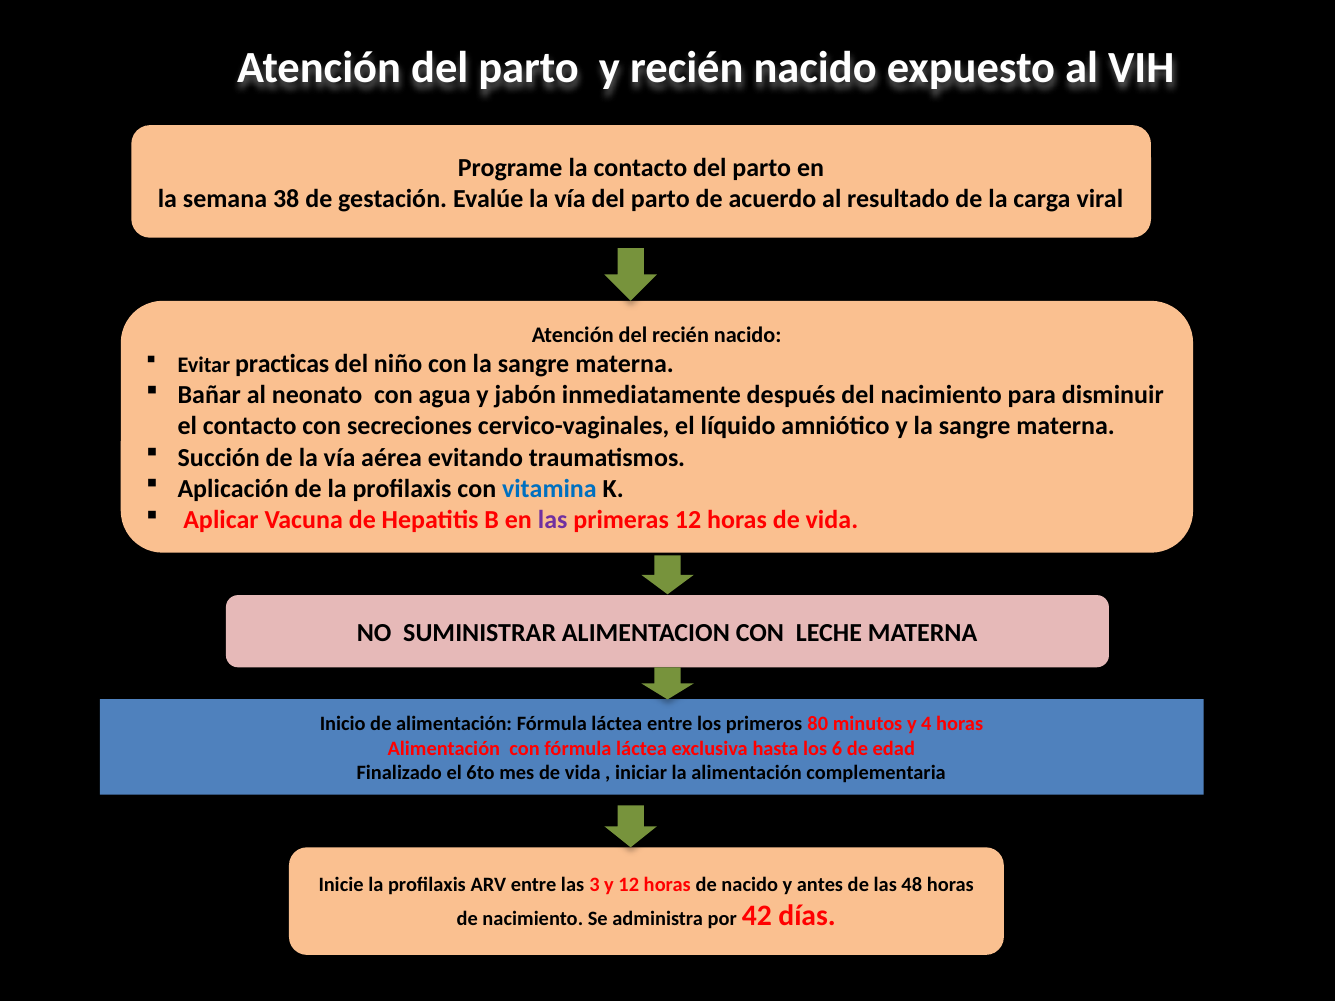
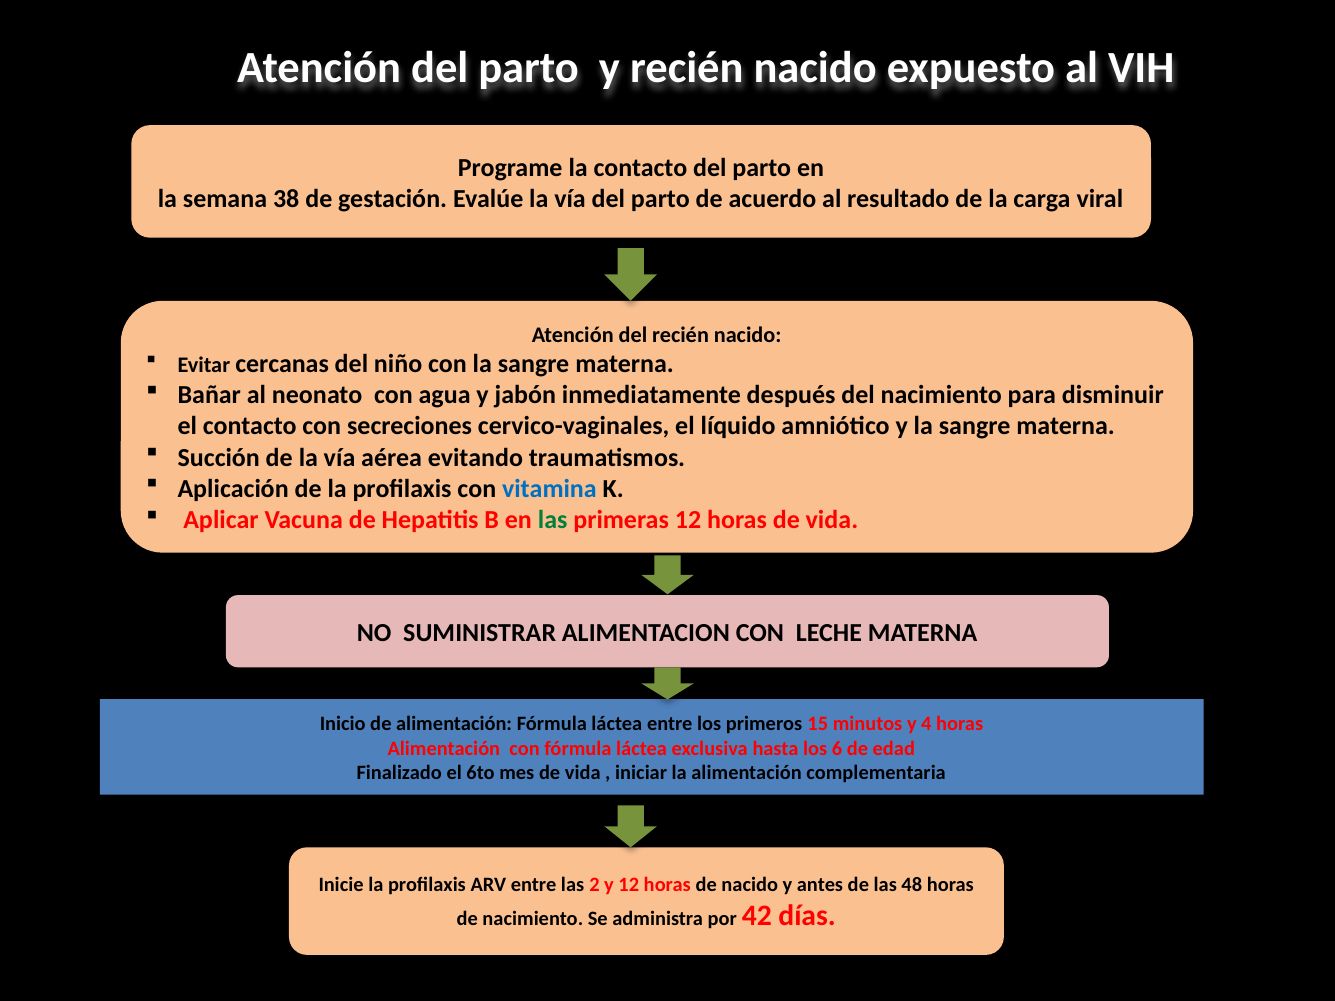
practicas: practicas -> cercanas
las at (553, 520) colour: purple -> green
80: 80 -> 15
3: 3 -> 2
